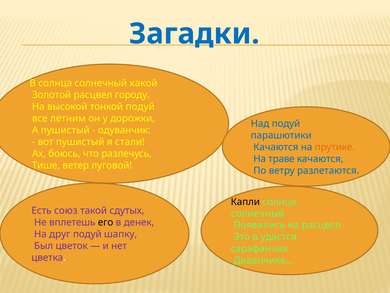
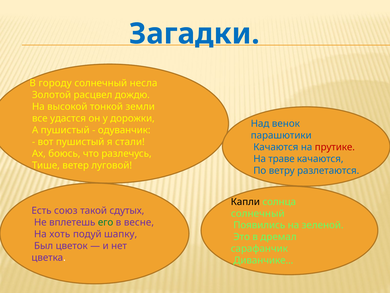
В солнца: солнца -> городу
какой: какой -> несла
городу: городу -> дождю
тонкой подуй: подуй -> земли
летним: летним -> удастся
Над подуй: подуй -> венок
прутике colour: orange -> red
его colour: black -> green
денек: денек -> весне
на расцвел: расцвел -> зеленой
друг: друг -> хоть
удастся: удастся -> дремал
